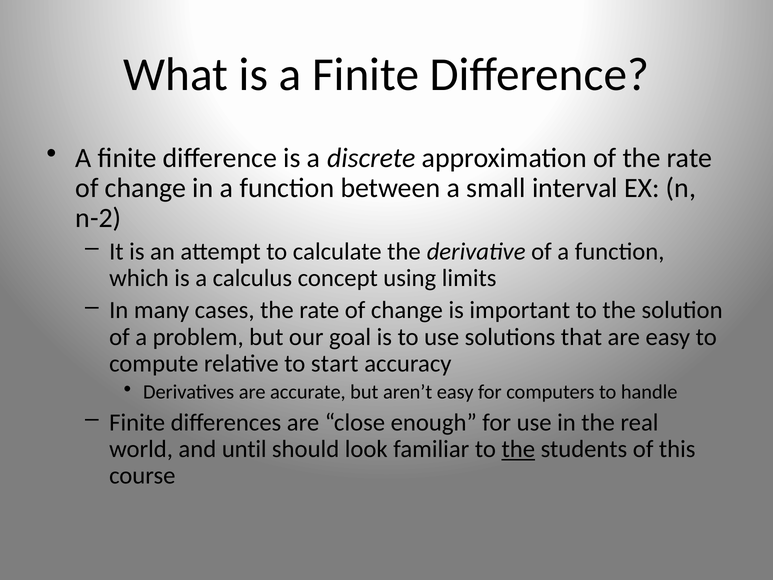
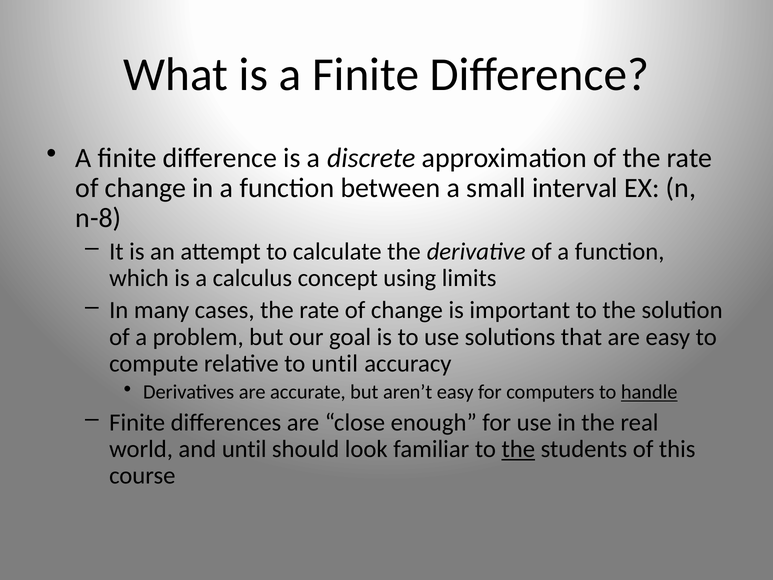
n-2: n-2 -> n-8
to start: start -> until
handle underline: none -> present
